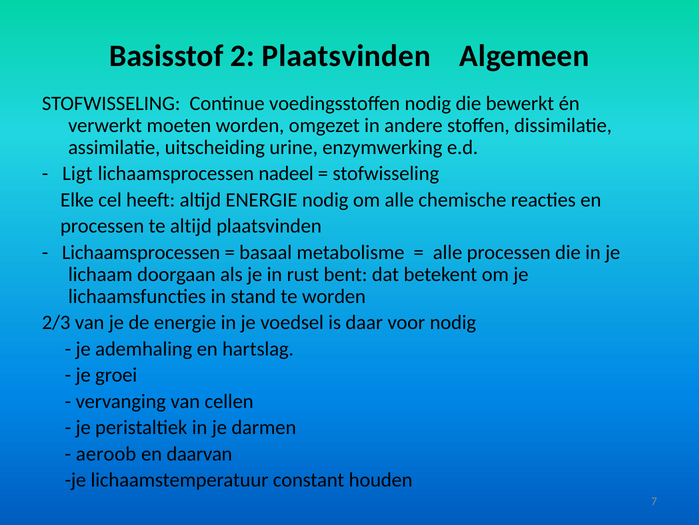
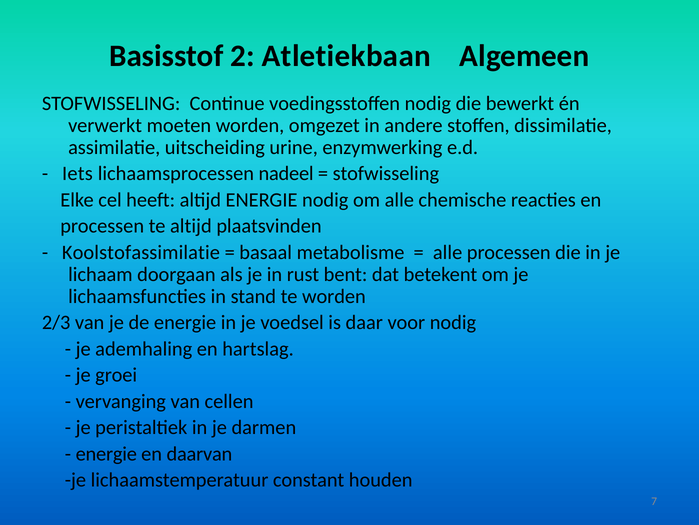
2 Plaatsvinden: Plaatsvinden -> Atletiekbaan
Ligt: Ligt -> Iets
Lichaamsprocessen at (141, 252): Lichaamsprocessen -> Koolstofassimilatie
aeroob at (106, 453): aeroob -> energie
